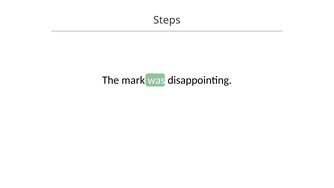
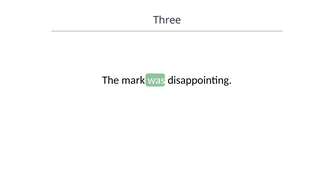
Steps: Steps -> Three
